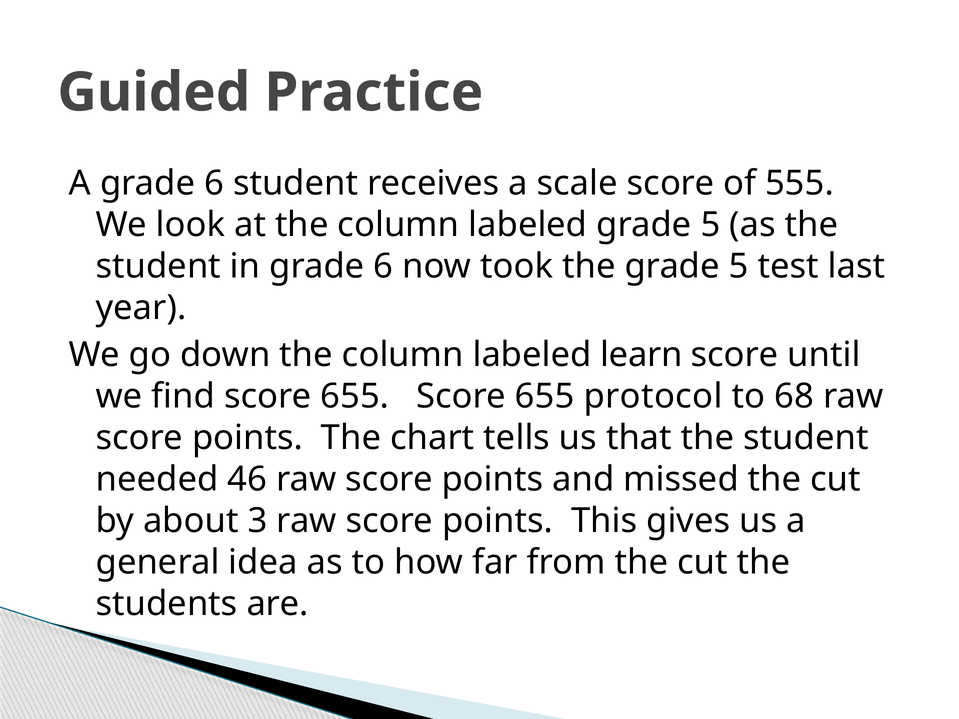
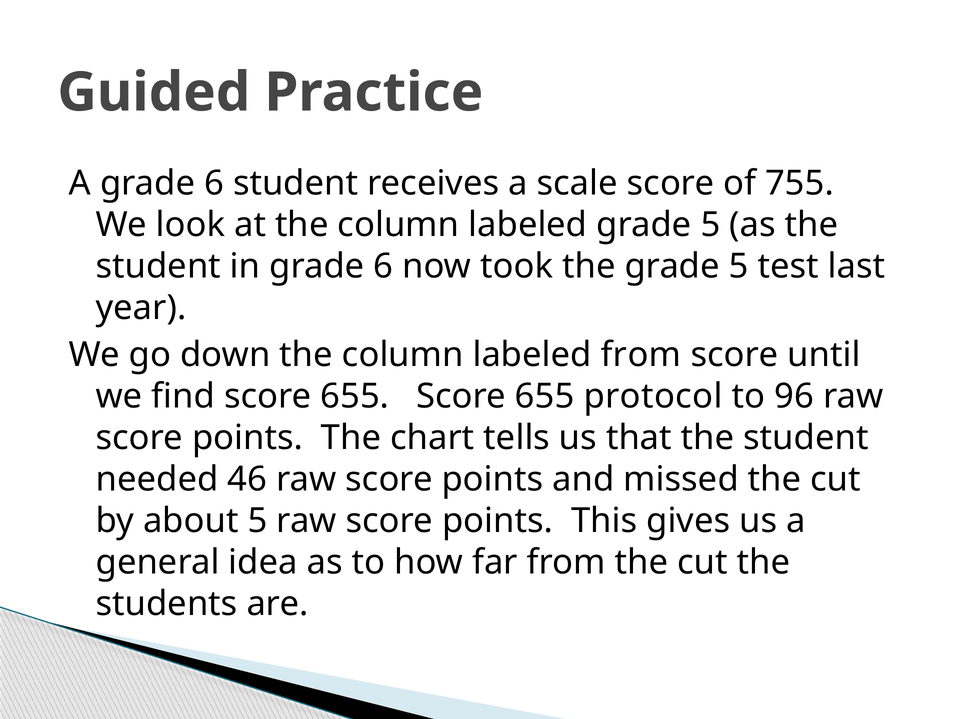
555: 555 -> 755
labeled learn: learn -> from
68: 68 -> 96
about 3: 3 -> 5
